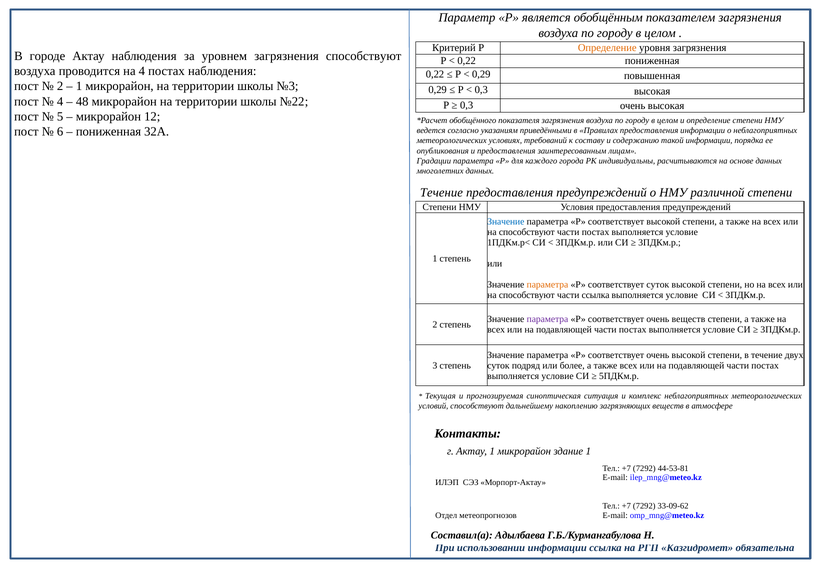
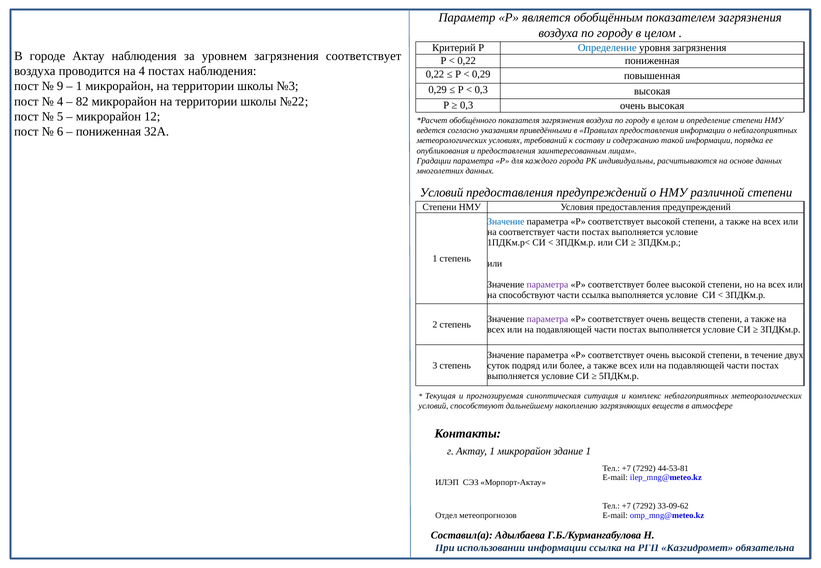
Определение at (607, 48) colour: orange -> blue
загрязнения способствуют: способствуют -> соответствует
2 at (60, 86): 2 -> 9
48: 48 -> 82
Течение at (441, 193): Течение -> Условий
способствуют at (527, 232): способствуют -> соответствует
параметра at (547, 285) colour: orange -> purple
соответствует суток: суток -> более
